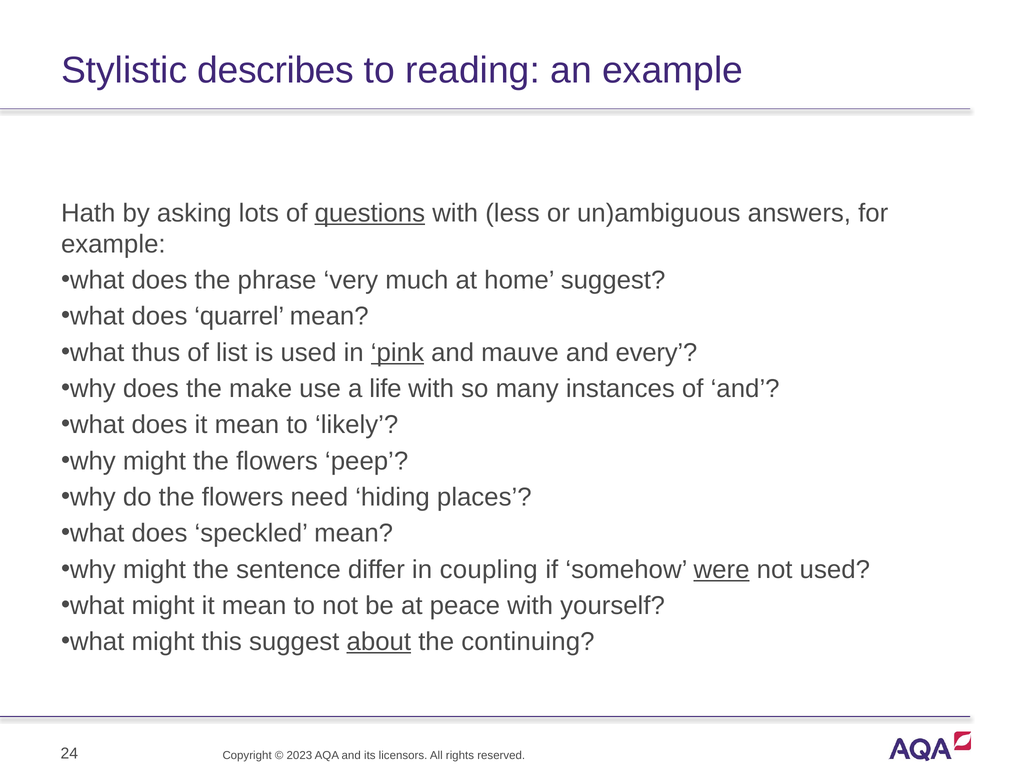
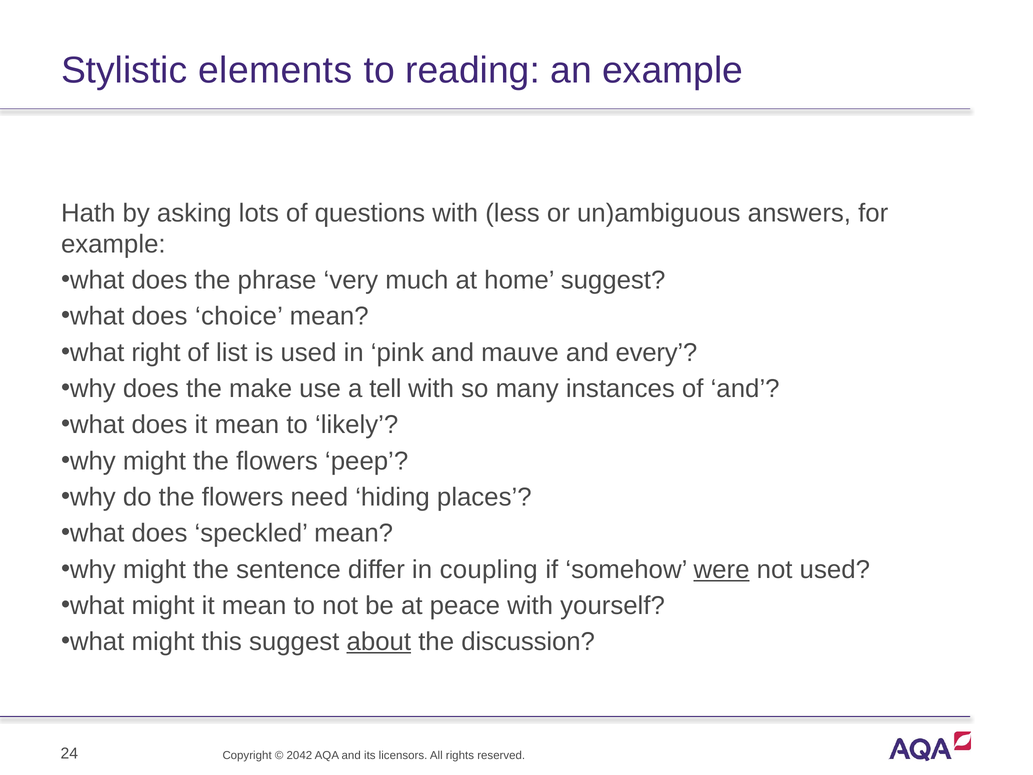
describes: describes -> elements
questions underline: present -> none
quarrel: quarrel -> choice
thus: thus -> right
pink underline: present -> none
life: life -> tell
continuing: continuing -> discussion
2023: 2023 -> 2042
